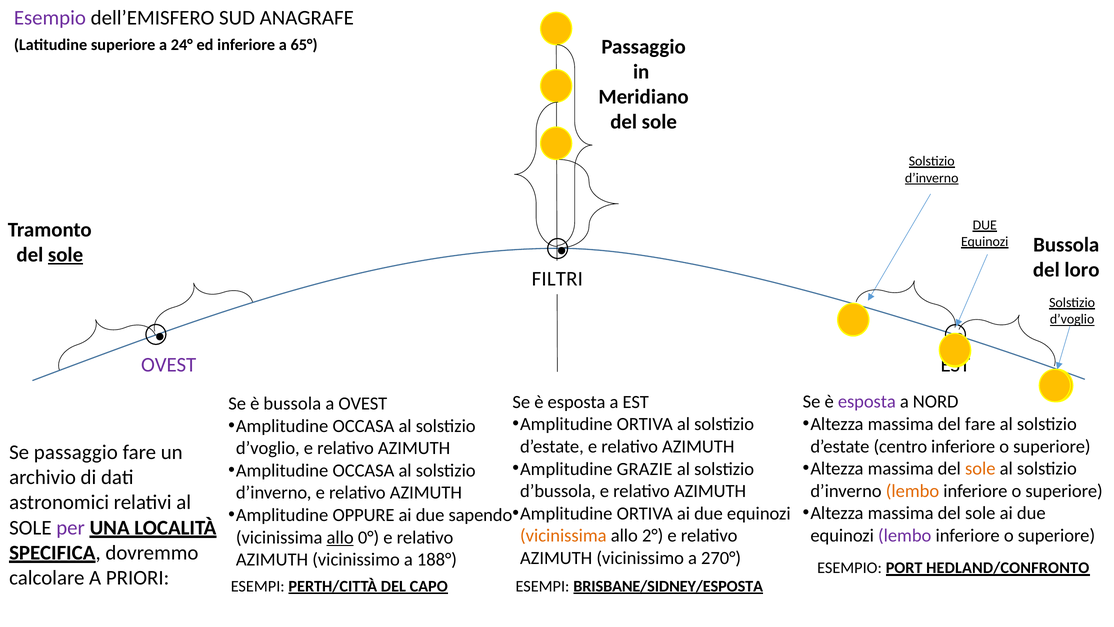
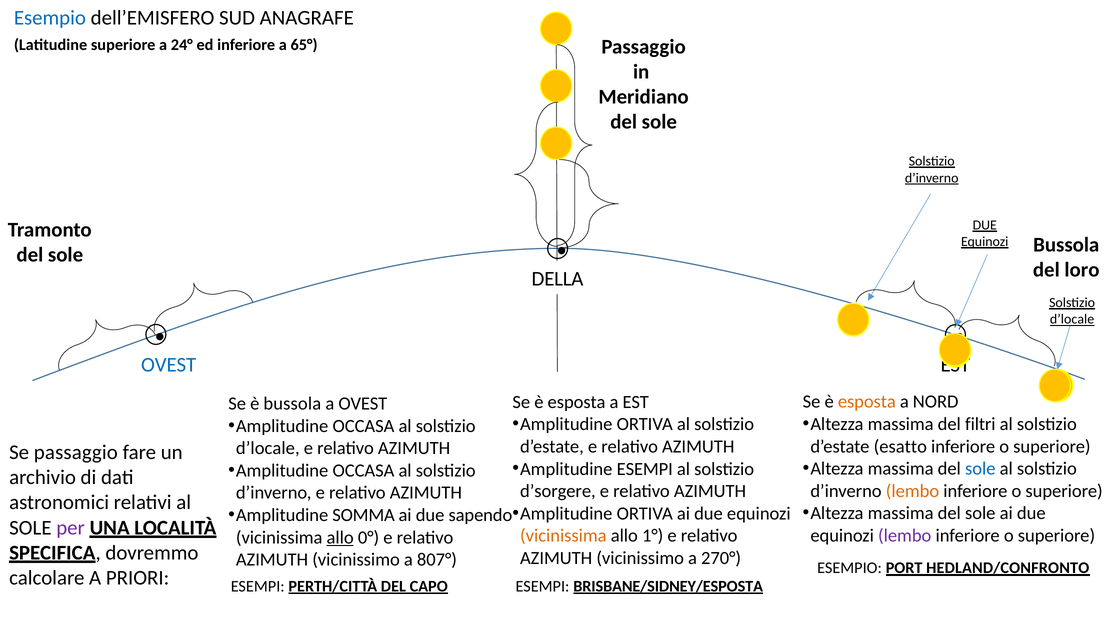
Esempio at (50, 18) colour: purple -> blue
sole at (66, 255) underline: present -> none
FILTRI: FILTRI -> DELLA
d’voglio at (1072, 319): d’voglio -> d’locale
OVEST at (169, 365) colour: purple -> blue
esposta at (867, 402) colour: purple -> orange
del fare: fare -> filtri
centro: centro -> esatto
d’voglio at (268, 448): d’voglio -> d’locale
sole at (980, 468) colour: orange -> blue
Amplitudine GRAZIE: GRAZIE -> ESEMPI
d’bussola: d’bussola -> d’sorgere
OPPURE: OPPURE -> SOMMA
2°: 2° -> 1°
188°: 188° -> 807°
